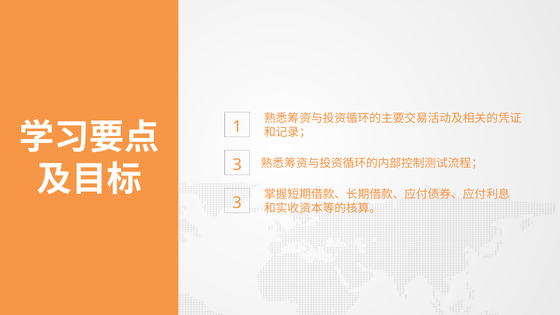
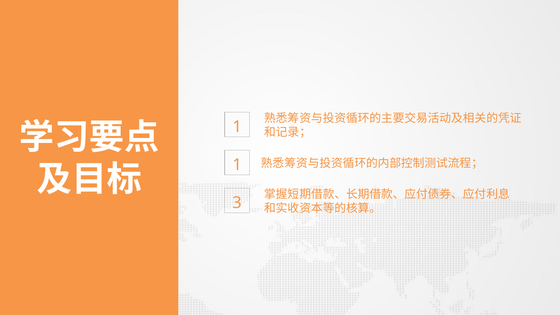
3 at (237, 165): 3 -> 1
